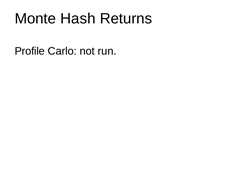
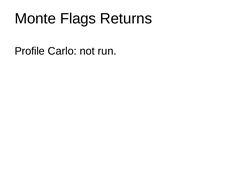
Hash: Hash -> Flags
